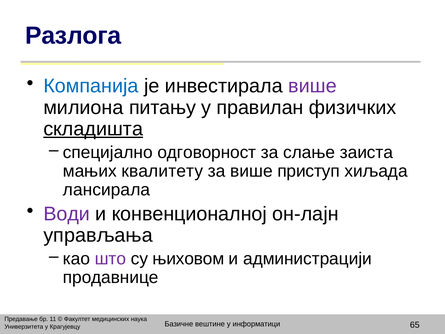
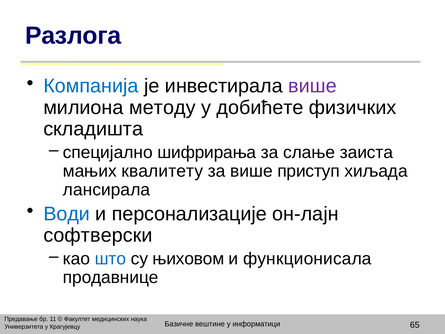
питању: питању -> методу
правилан: правилан -> добићете
складишта underline: present -> none
одговорност: одговорност -> шифрирања
Води colour: purple -> blue
конвенционалној: конвенционалној -> персонализације
управљања: управљања -> софтверски
што colour: purple -> blue
администрацији: администрацији -> функционисала
